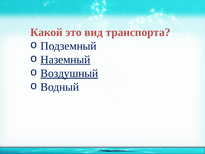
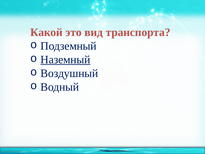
Воздушный underline: present -> none
